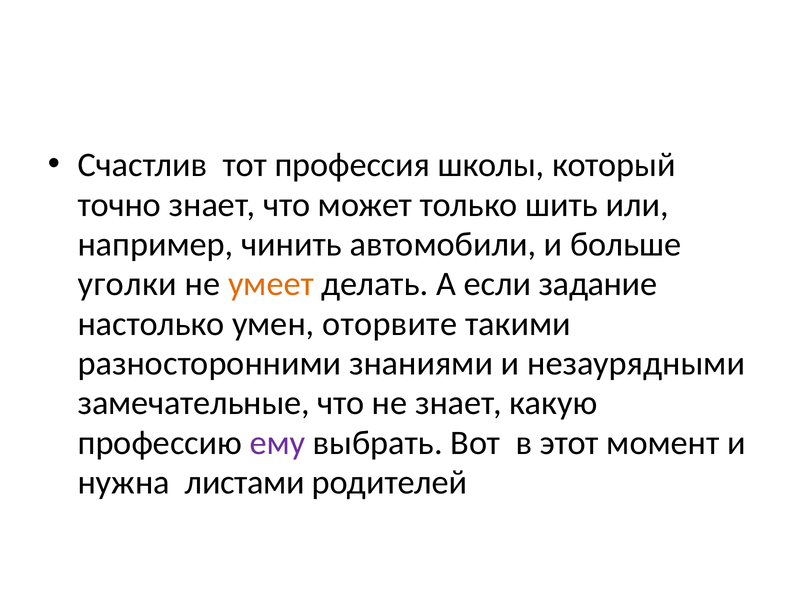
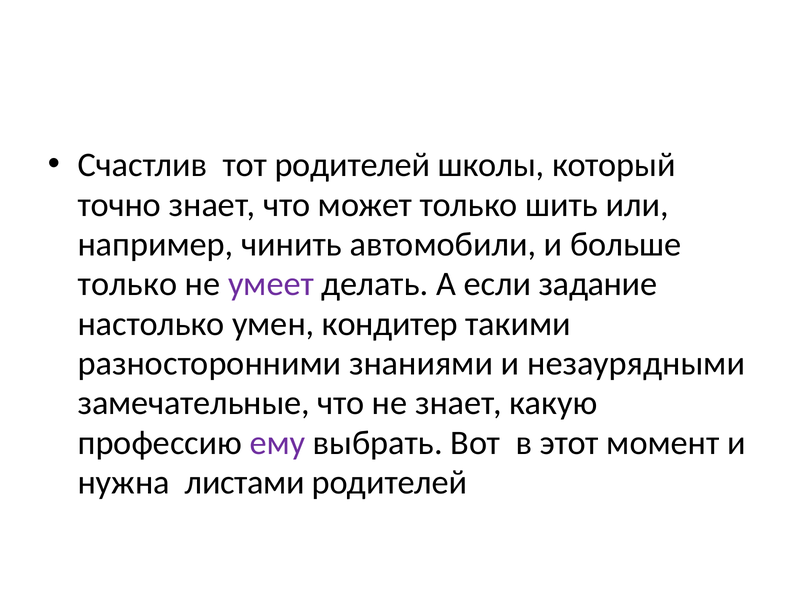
тот профессия: профессия -> родителей
уголки at (127, 284): уголки -> только
умеет colour: orange -> purple
оторвите: оторвите -> кондитер
